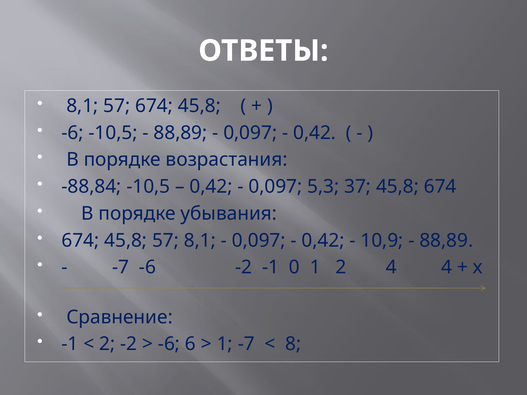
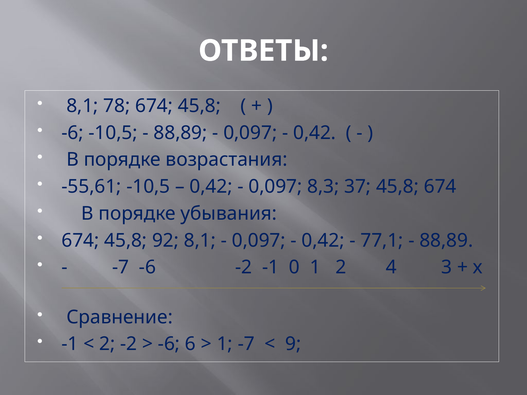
8,1 57: 57 -> 78
-88,84: -88,84 -> -55,61
5,3: 5,3 -> 8,3
45,8 57: 57 -> 92
10,9: 10,9 -> 77,1
4 4: 4 -> 3
8: 8 -> 9
